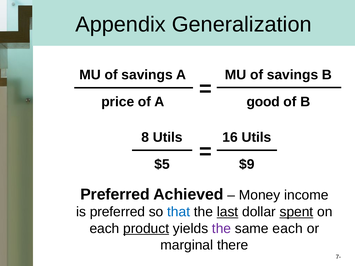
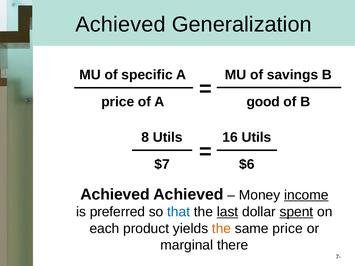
Appendix at (121, 24): Appendix -> Achieved
savings at (147, 75): savings -> specific
$5: $5 -> $7
$9: $9 -> $6
Preferred at (115, 195): Preferred -> Achieved
income underline: none -> present
product underline: present -> none
the at (222, 229) colour: purple -> orange
same each: each -> price
